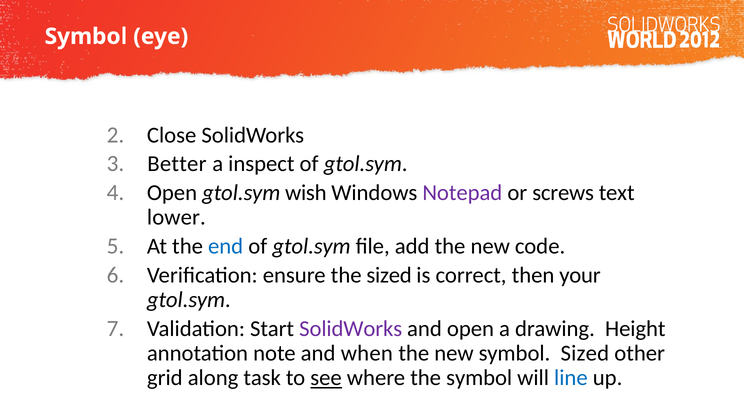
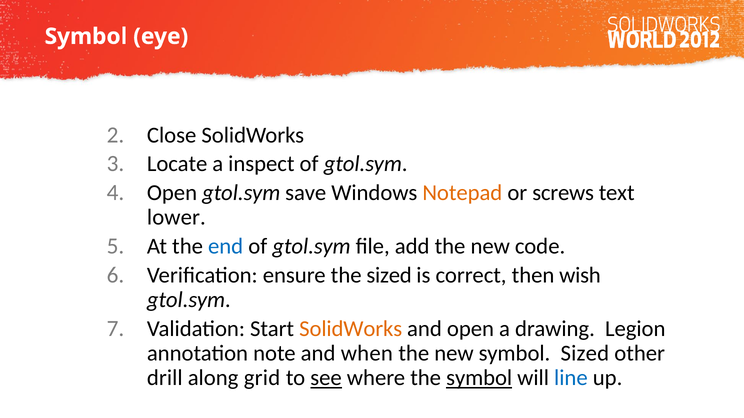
Better: Better -> Locate
wish: wish -> save
Notepad colour: purple -> orange
your: your -> wish
SolidWorks at (351, 329) colour: purple -> orange
Height: Height -> Legion
grid: grid -> drill
task: task -> grid
symbol at (479, 378) underline: none -> present
